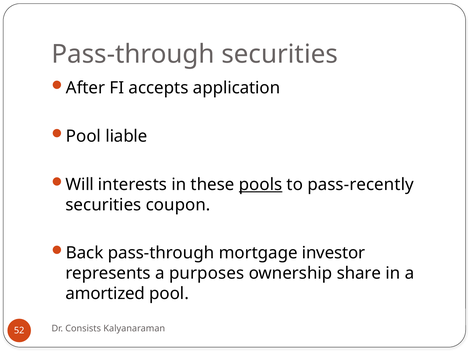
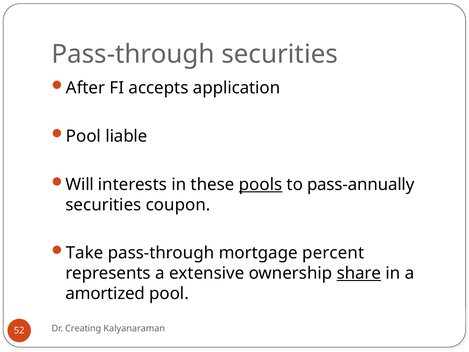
pass-recently: pass-recently -> pass-annually
Back: Back -> Take
investor: investor -> percent
purposes: purposes -> extensive
share underline: none -> present
Consists: Consists -> Creating
